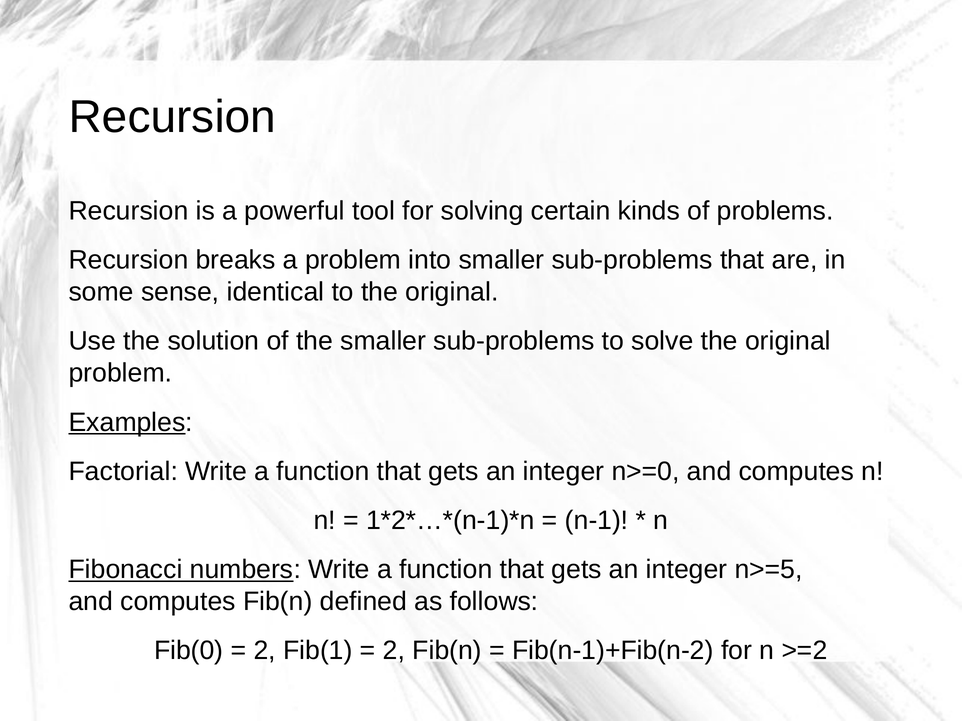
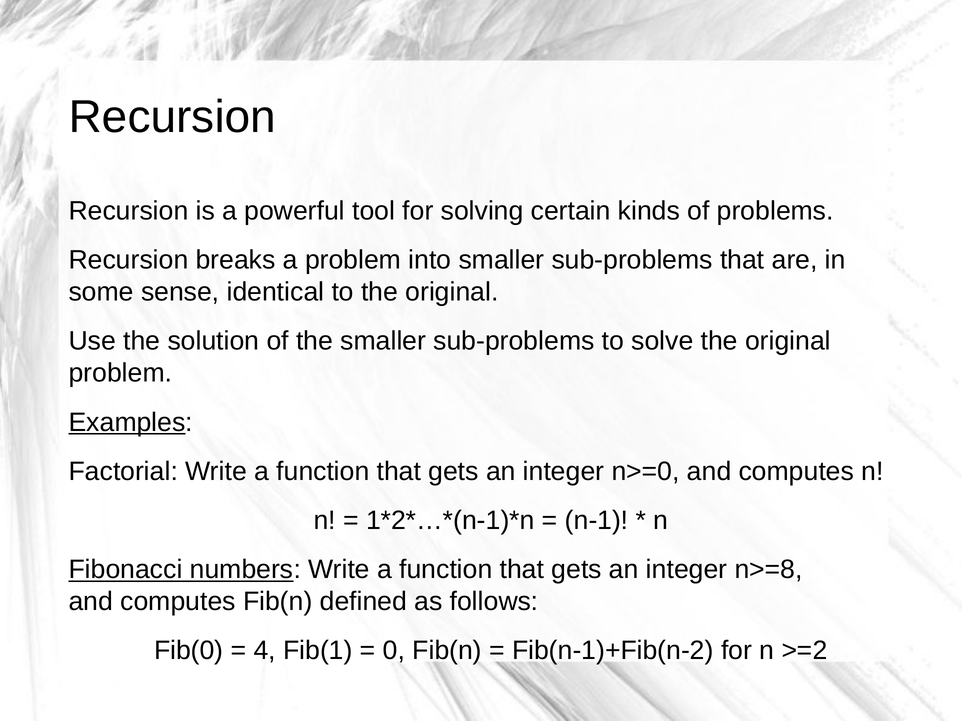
n>=5: n>=5 -> n>=8
2 at (265, 651): 2 -> 4
2 at (394, 651): 2 -> 0
